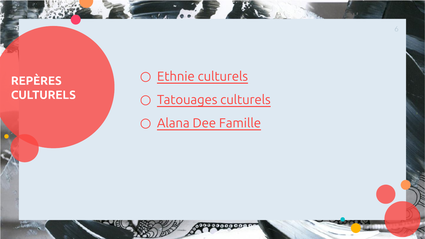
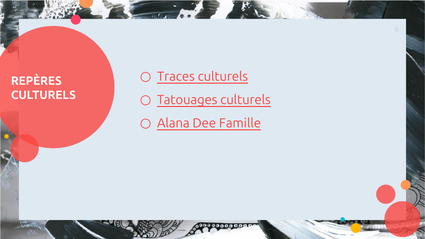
Ethnie: Ethnie -> Traces
